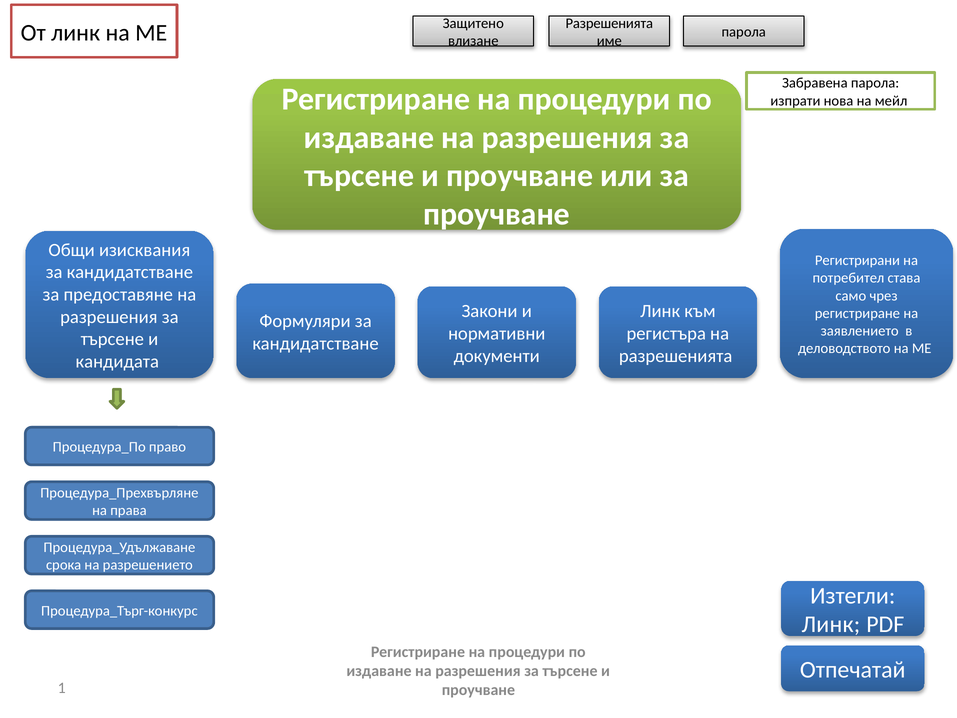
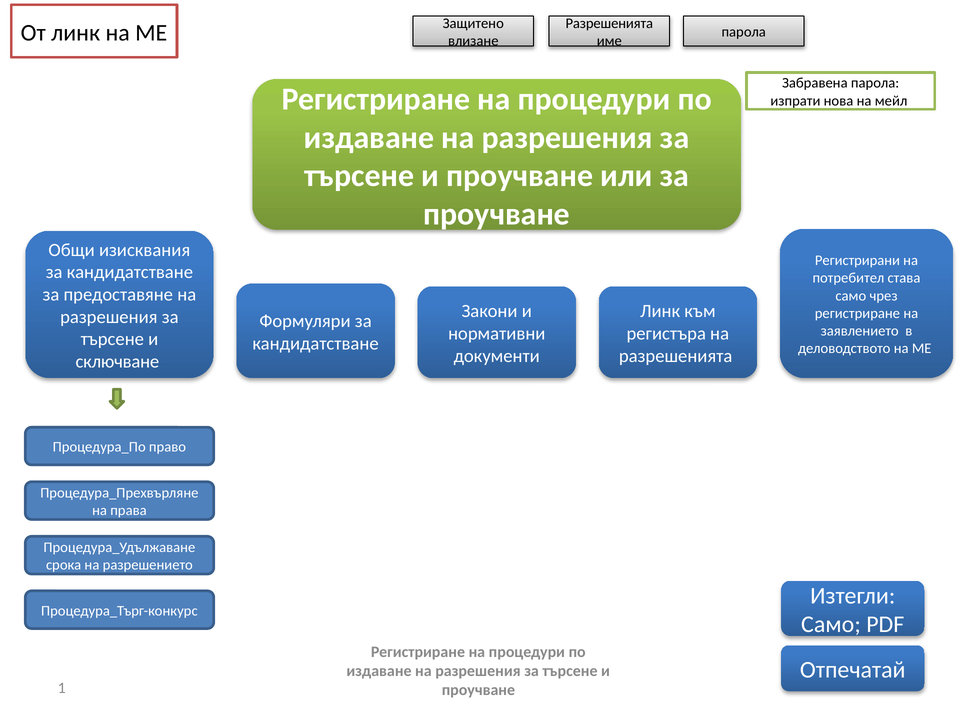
кандидата: кандидата -> сключване
Линк at (831, 624): Линк -> Само
